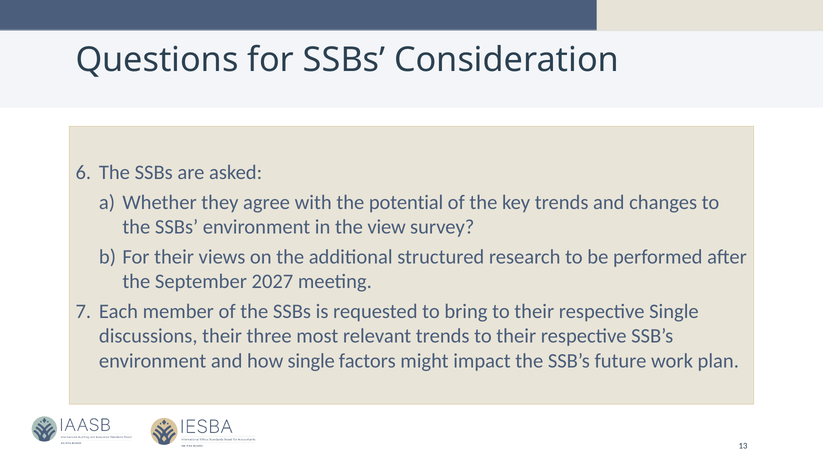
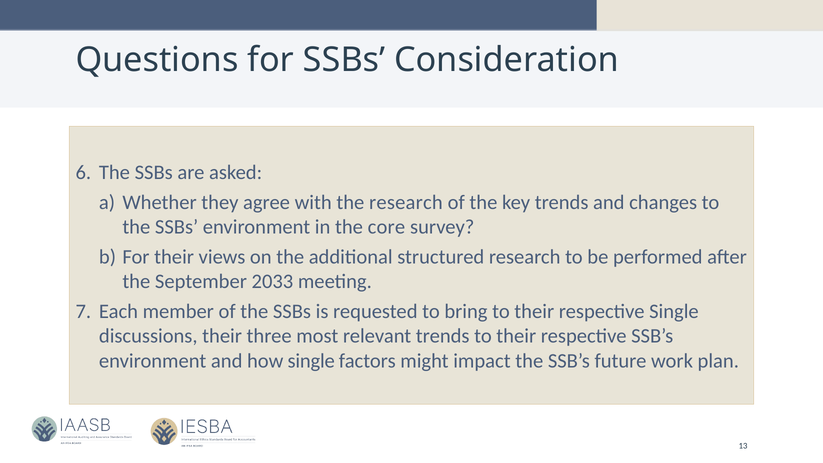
the potential: potential -> research
view: view -> core
2027: 2027 -> 2033
